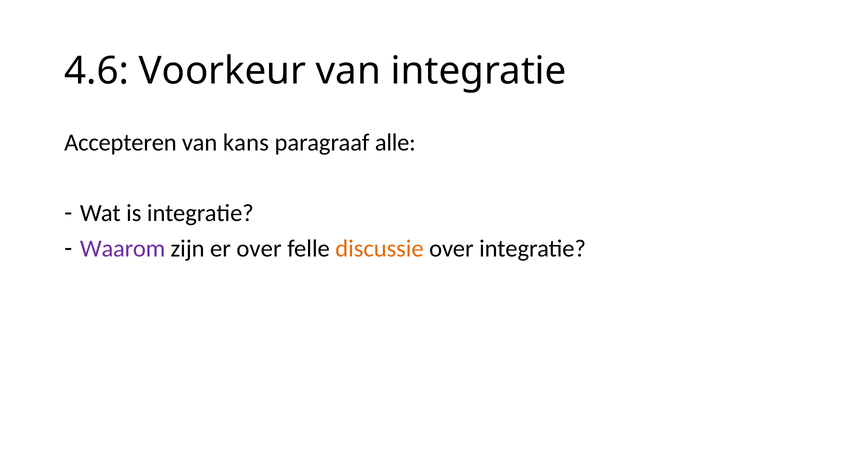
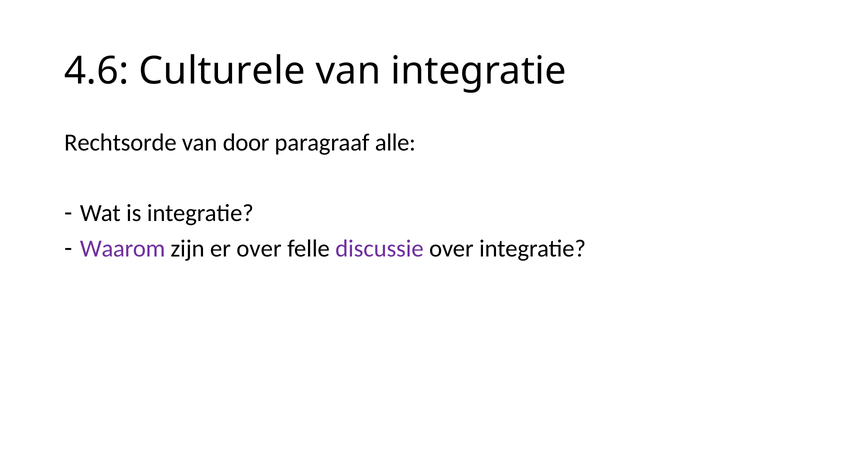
Voorkeur: Voorkeur -> Culturele
Accepteren: Accepteren -> Rechtsorde
kans: kans -> door
discussie colour: orange -> purple
